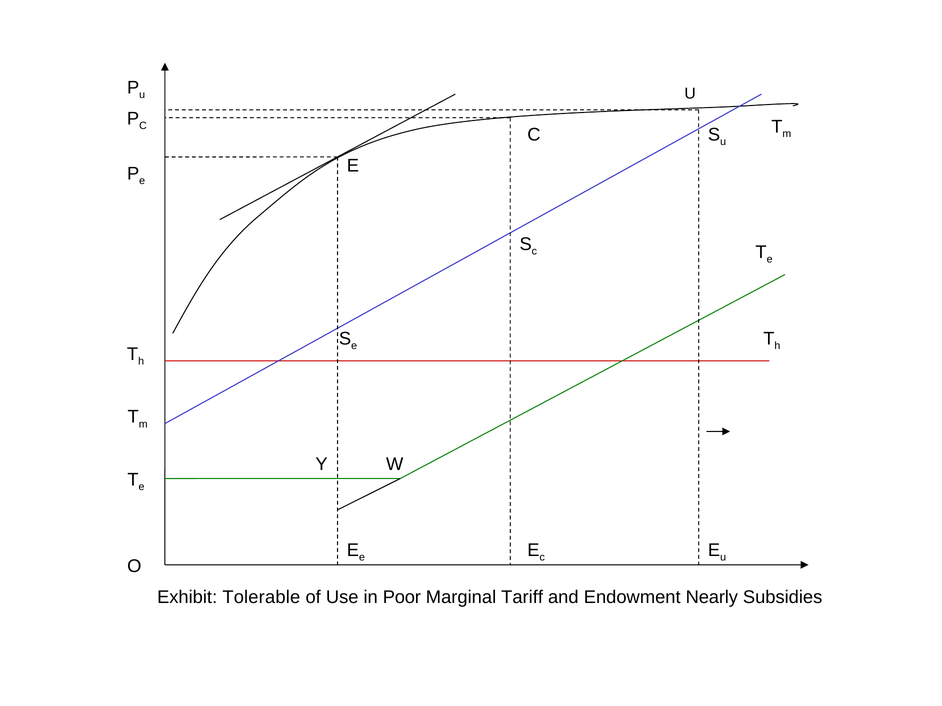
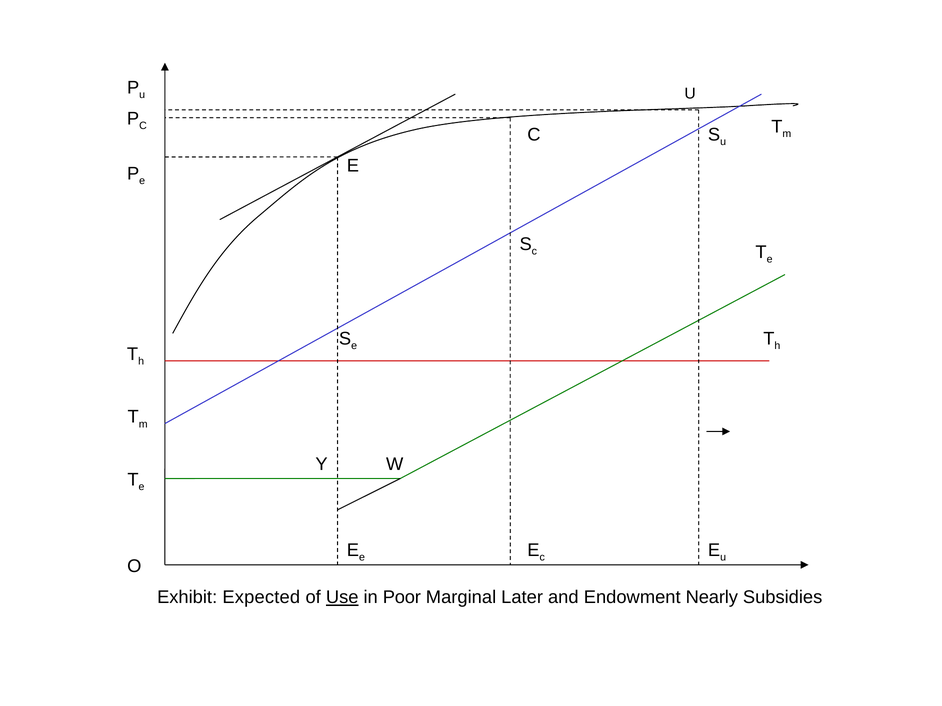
Tolerable: Tolerable -> Expected
Use underline: none -> present
Tariff: Tariff -> Later
